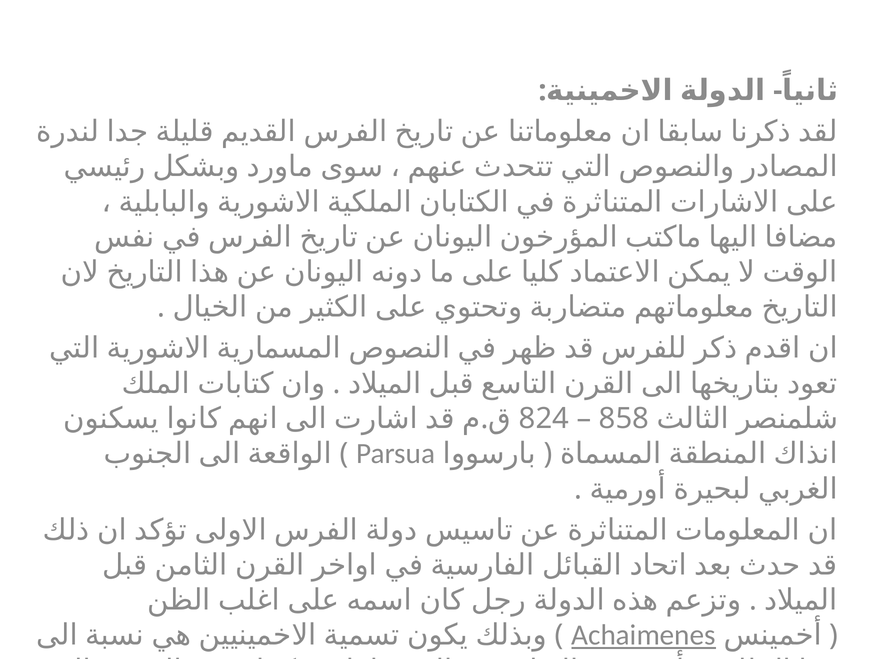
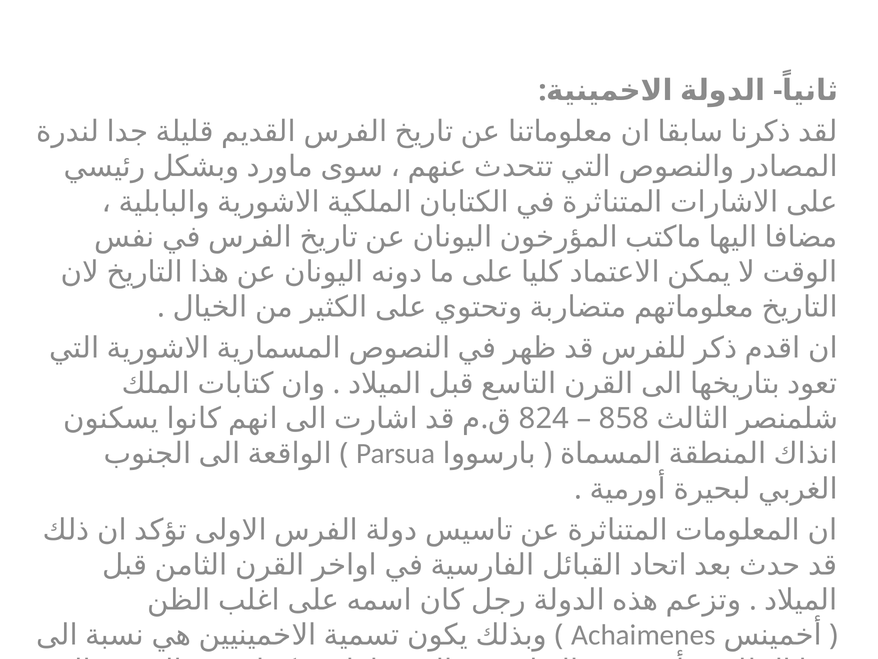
Achaimenes underline: present -> none
